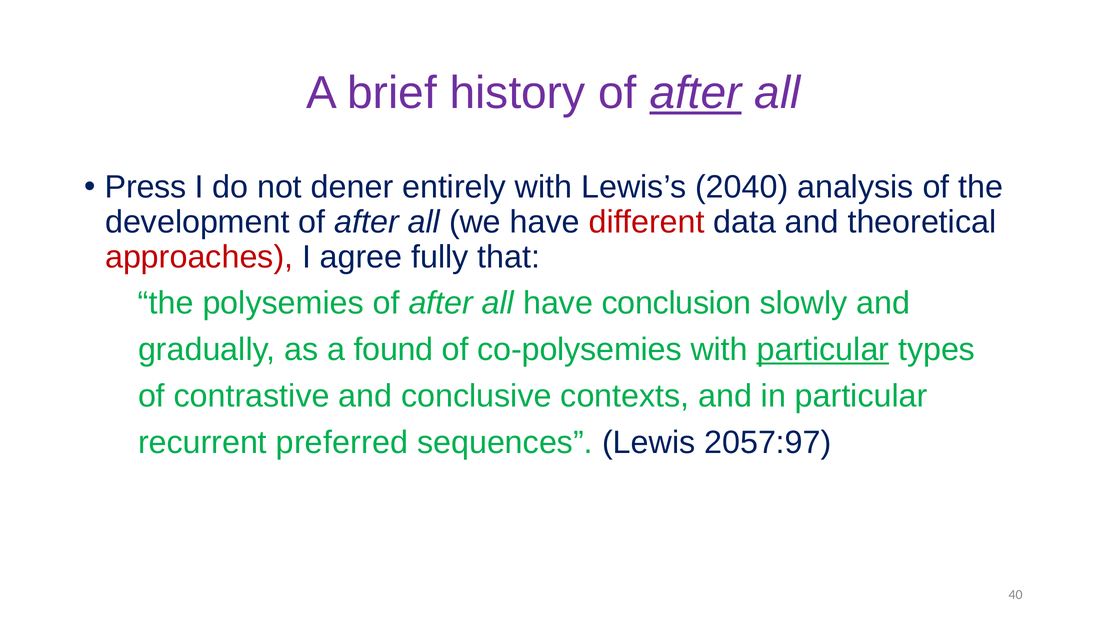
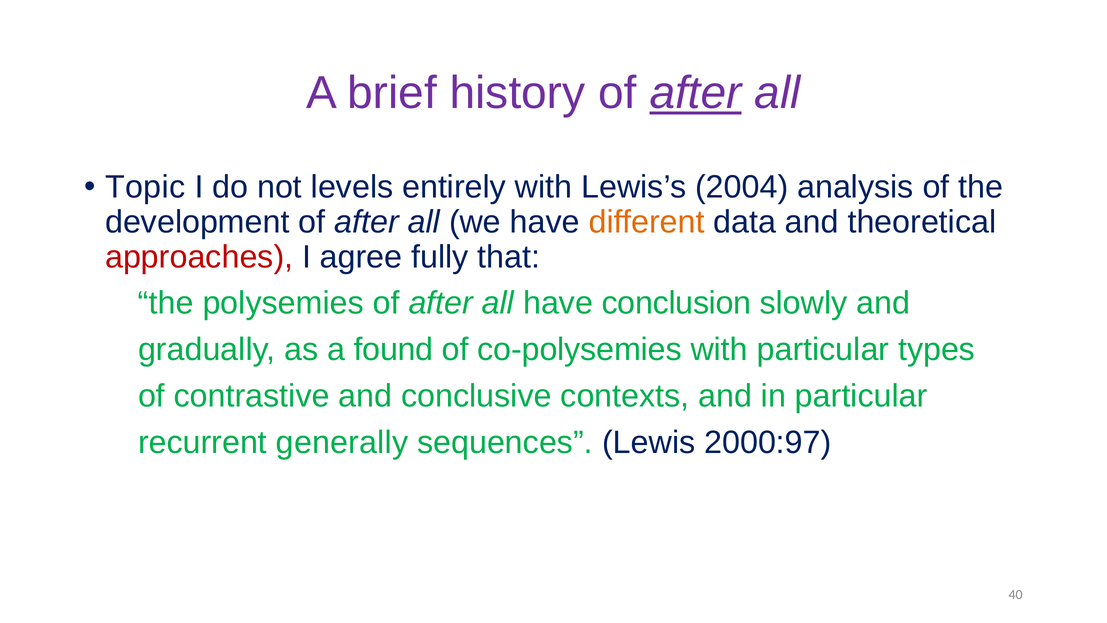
Press: Press -> Topic
dener: dener -> levels
2040: 2040 -> 2004
different colour: red -> orange
particular at (823, 349) underline: present -> none
preferred: preferred -> generally
2057:97: 2057:97 -> 2000:97
